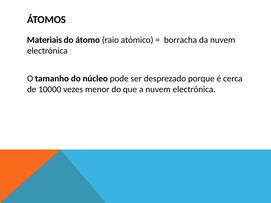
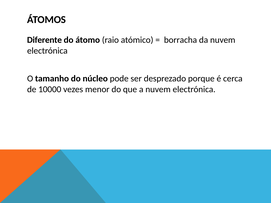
Materiais: Materiais -> Diferente
